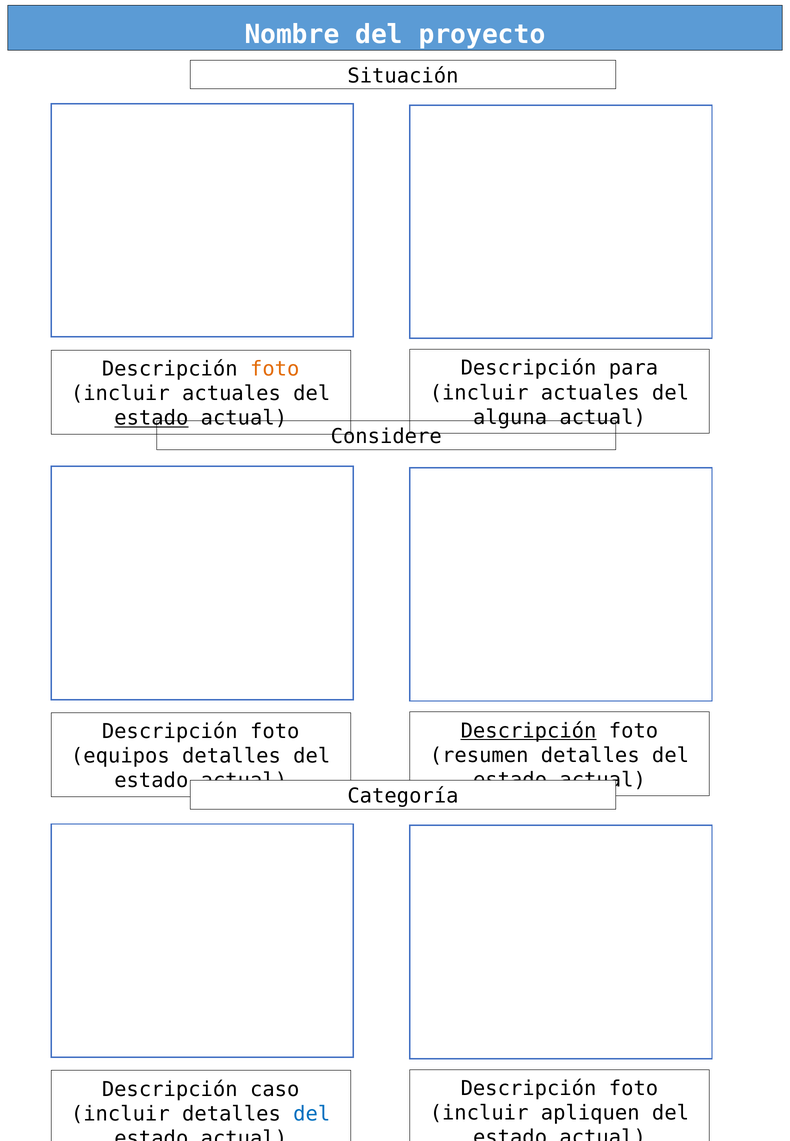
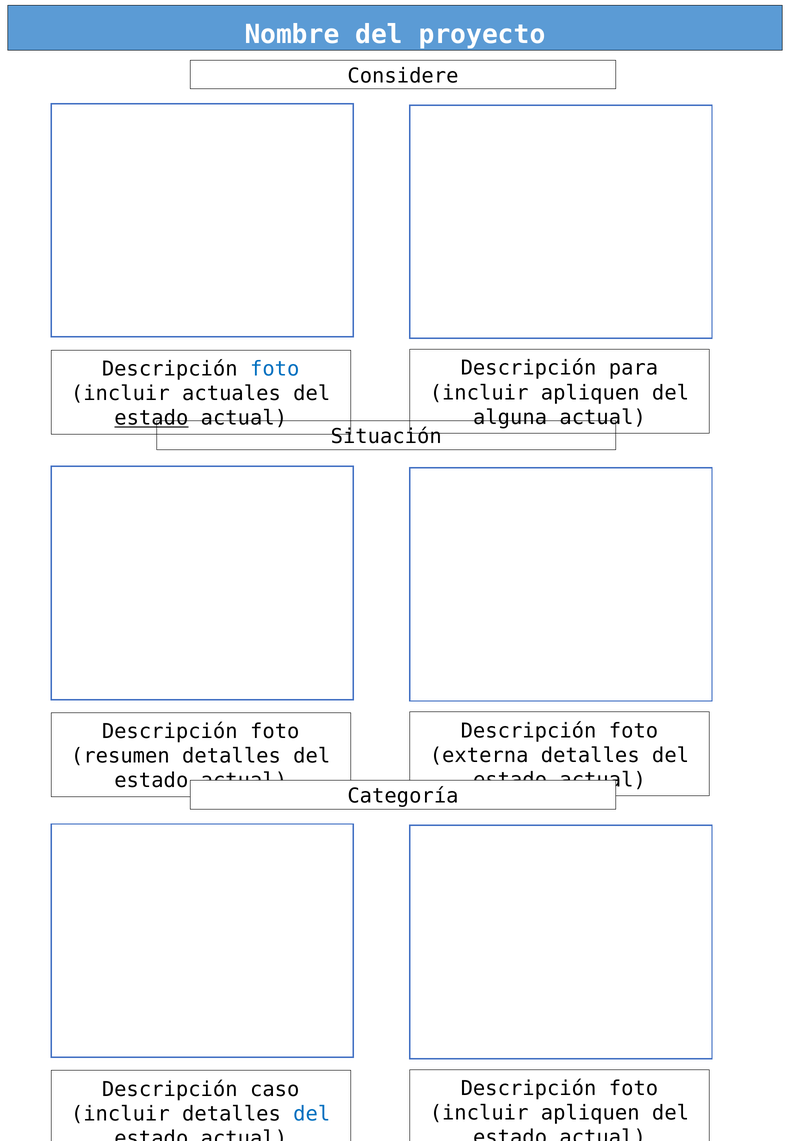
Situación: Situación -> Considere
foto at (275, 369) colour: orange -> blue
actuales at (590, 393): actuales -> apliquen
Considere: Considere -> Situación
Descripción at (529, 731) underline: present -> none
resumen: resumen -> externa
equipos: equipos -> resumen
